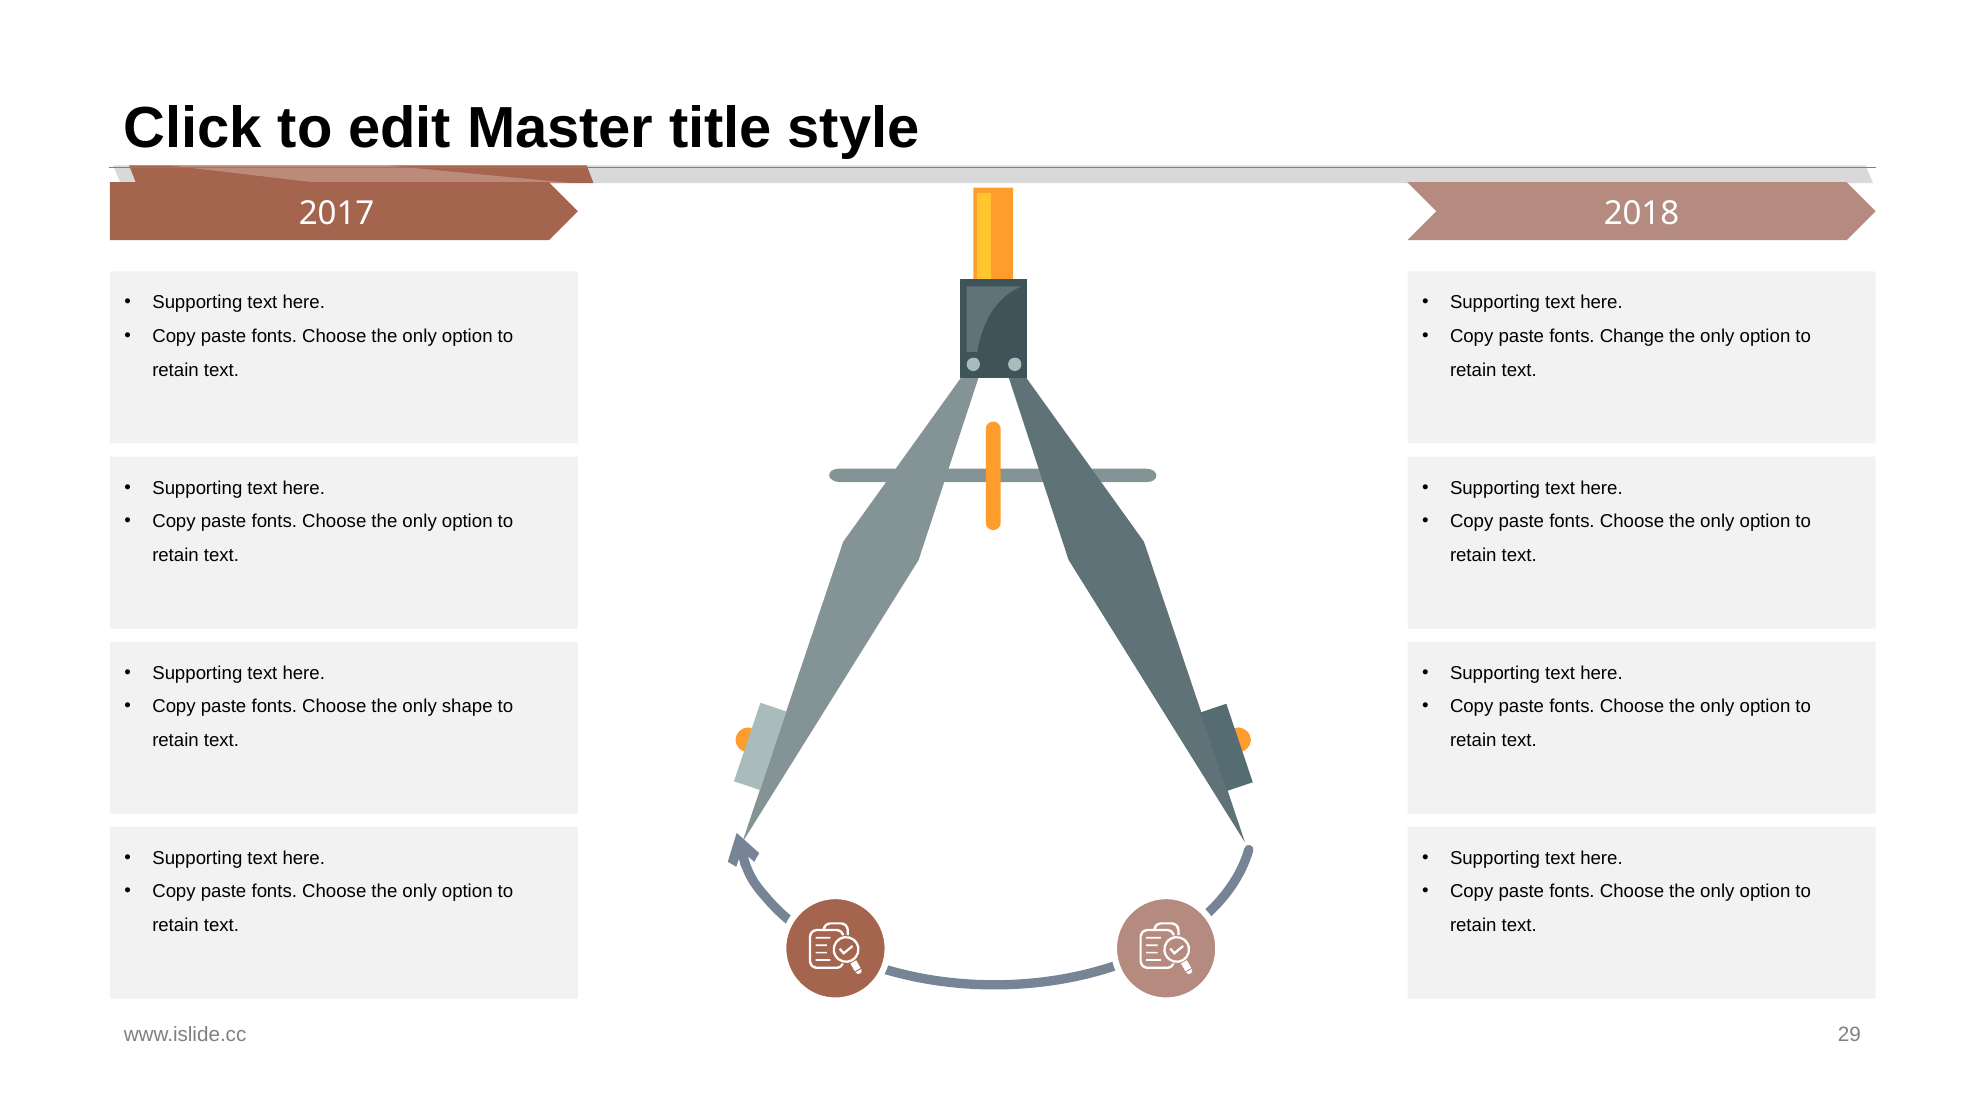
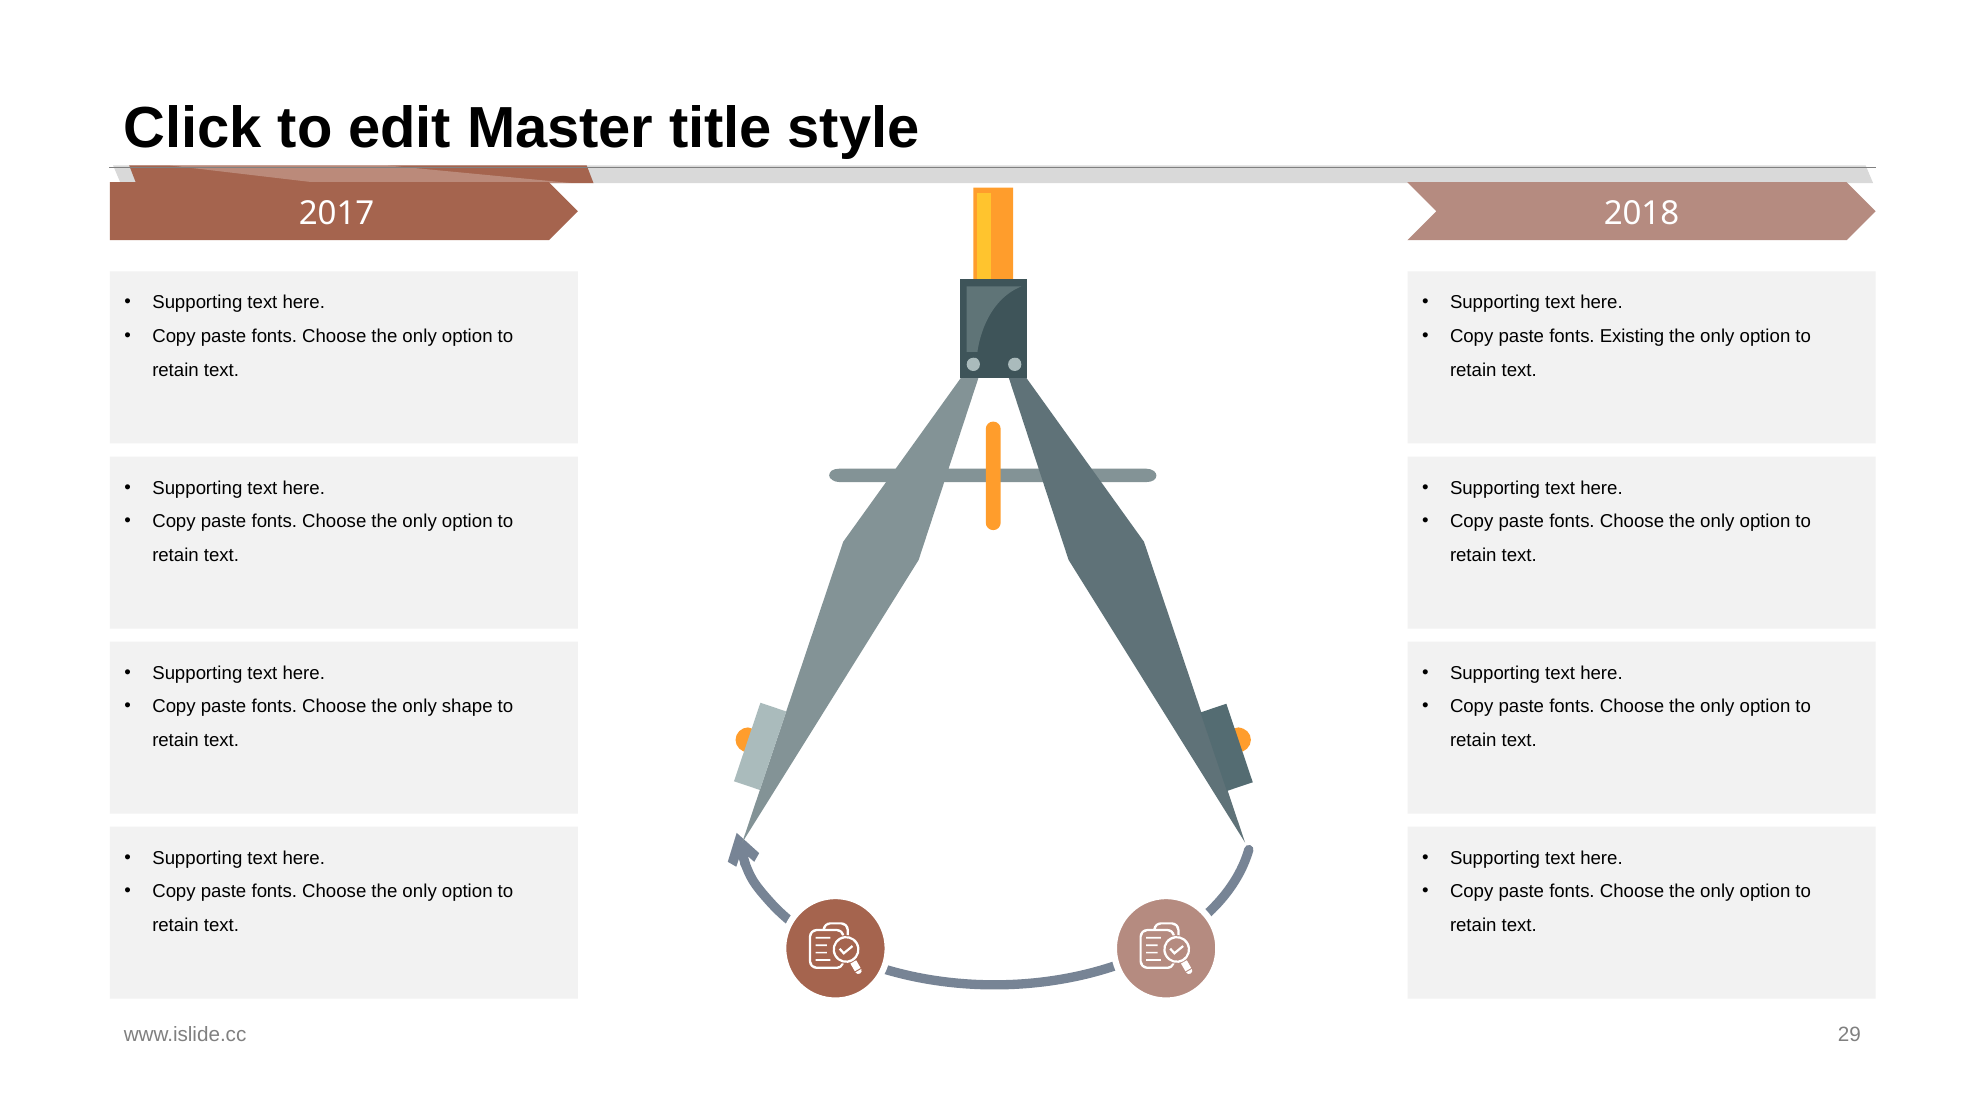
Change: Change -> Existing
